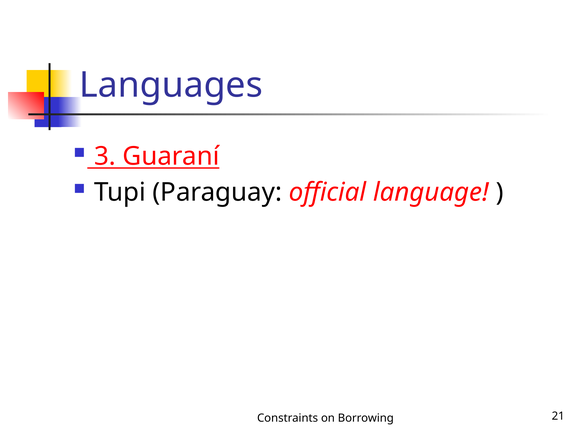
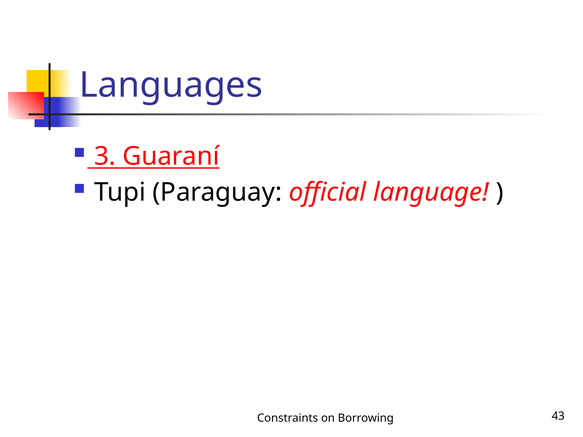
21: 21 -> 43
